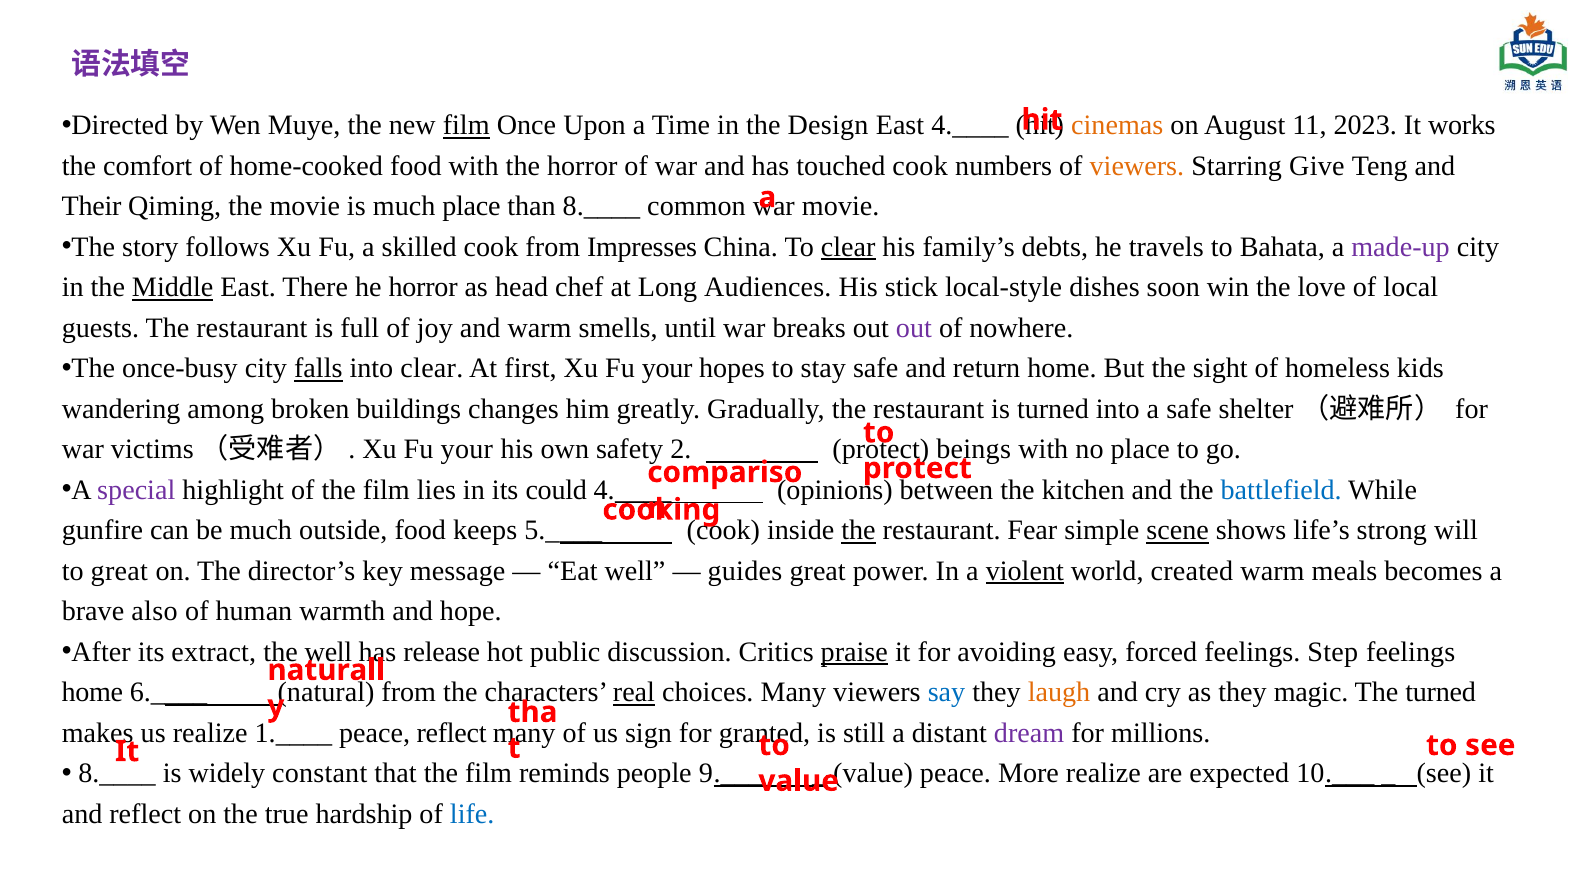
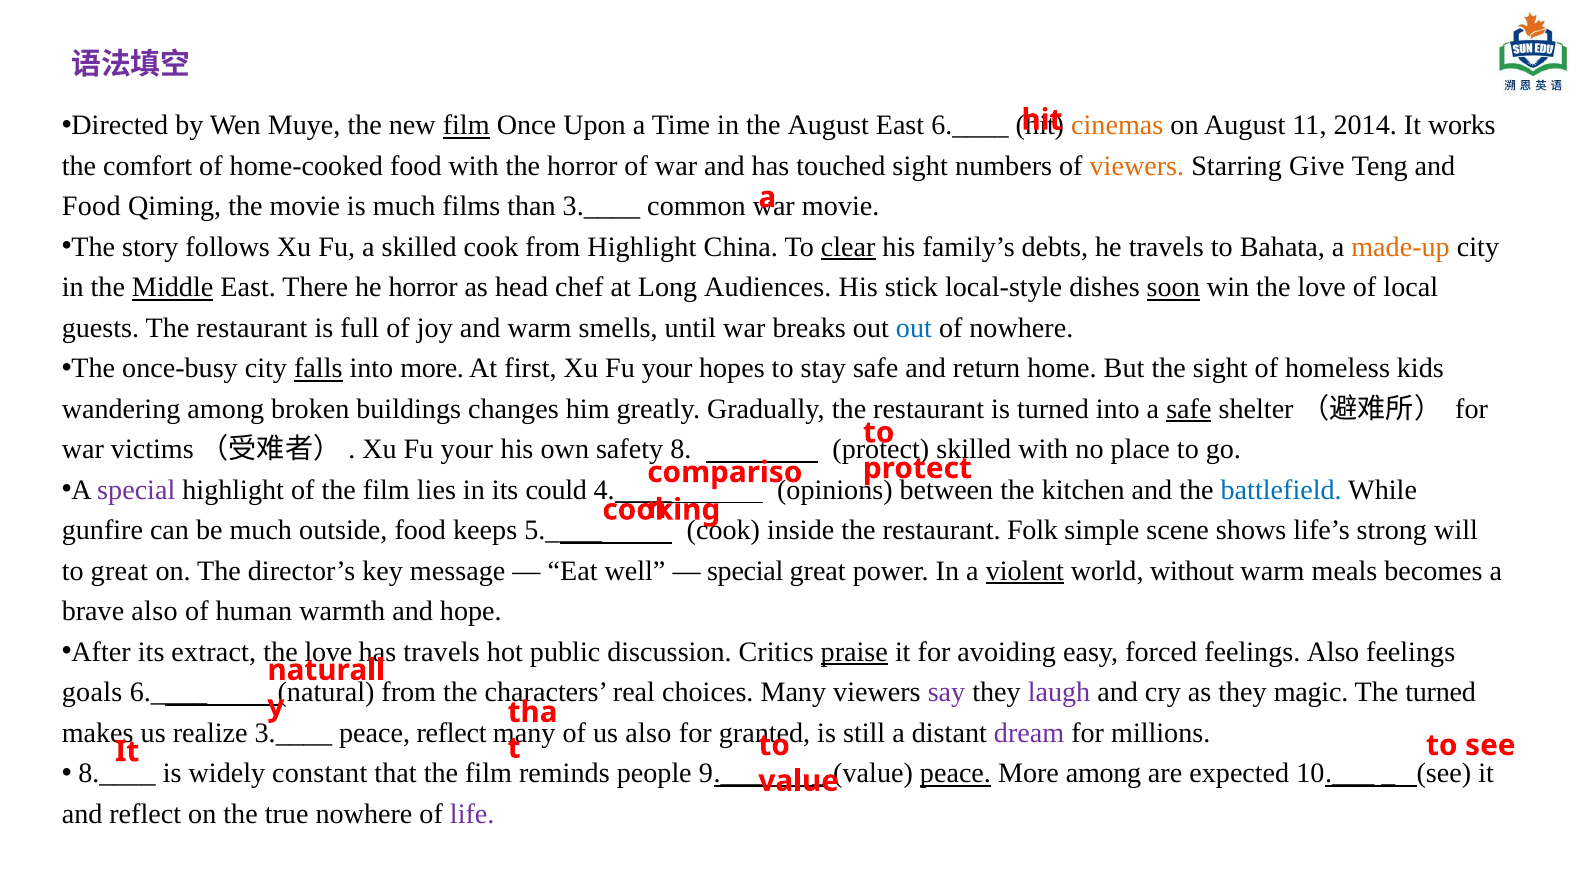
the Design: Design -> August
East 4.____: 4.____ -> 6.____
2023: 2023 -> 2014
touched cook: cook -> sight
Their at (92, 207): Their -> Food
much place: place -> films
than 8.____: 8.____ -> 3.____
from Impresses: Impresses -> Highlight
made‑up colour: purple -> orange
soon underline: none -> present
out at (914, 328) colour: purple -> blue
into clear: clear -> more
safe at (1189, 409) underline: none -> present
2: 2 -> 8
beings at (974, 450): beings -> skilled
the at (859, 530) underline: present -> none
Fear: Fear -> Folk
scene underline: present -> none
guides at (745, 571): guides -> special
created: created -> without
well at (328, 652): well -> love
has release: release -> travels
feelings Step: Step -> Also
home at (92, 692): home -> goals
real underline: present -> none
say colour: blue -> purple
laugh colour: orange -> purple
realize 1.____: 1.____ -> 3.____
us sign: sign -> also
peace at (955, 773) underline: none -> present
More realize: realize -> among
true hardship: hardship -> nowhere
life colour: blue -> purple
